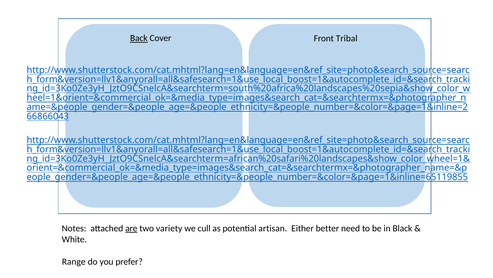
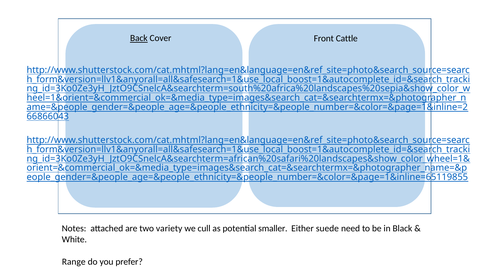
Tribal: Tribal -> Cattle
are underline: present -> none
artisan: artisan -> smaller
better: better -> suede
